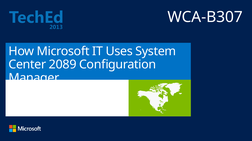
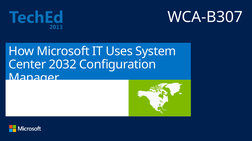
2089: 2089 -> 2032
